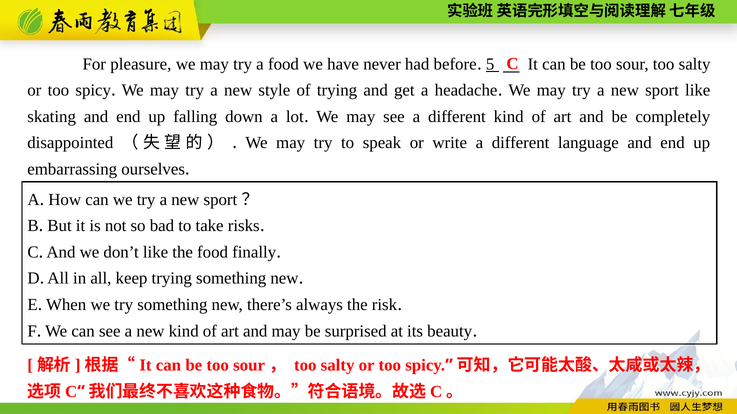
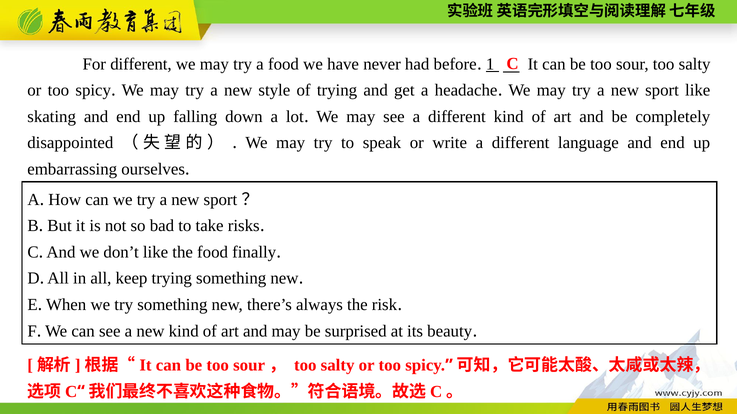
For pleasure: pleasure -> different
5: 5 -> 1
